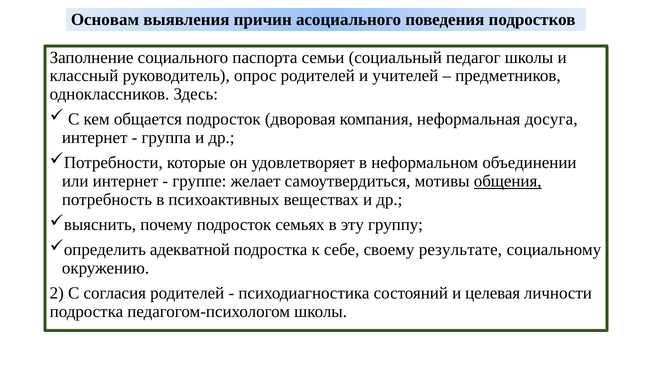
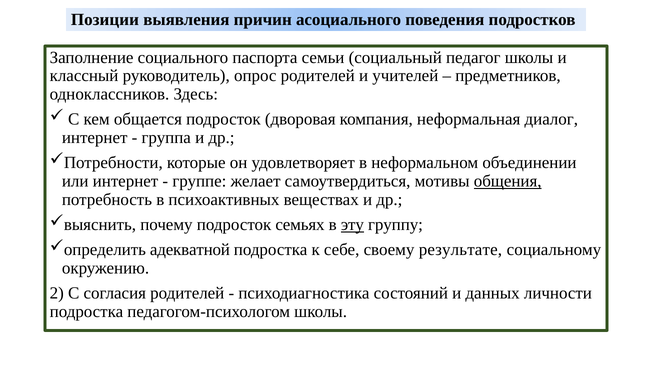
Основам: Основам -> Позиции
досуга: досуга -> диалог
эту underline: none -> present
целевая: целевая -> данных
